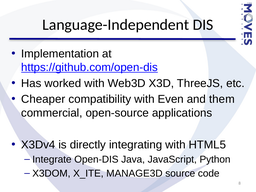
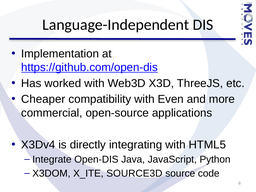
them: them -> more
MANAGE3D: MANAGE3D -> SOURCE3D
